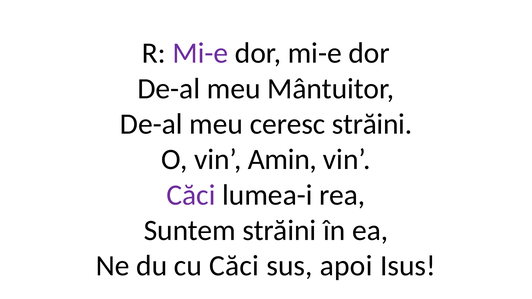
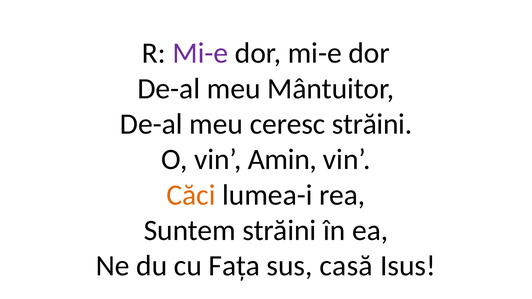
Căci at (191, 195) colour: purple -> orange
cu Căci: Căci -> Fața
apoi: apoi -> casă
